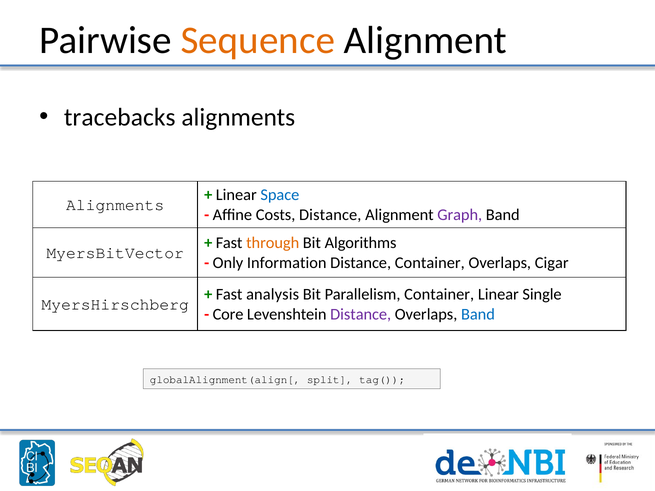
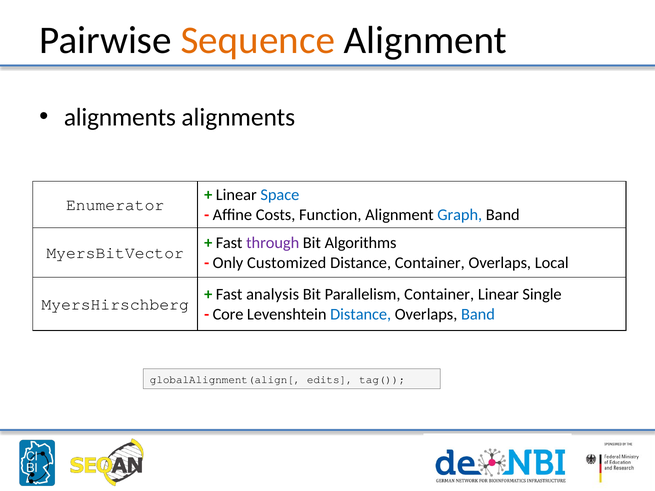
tracebacks at (120, 118): tracebacks -> alignments
Alignments at (115, 205): Alignments -> Enumerator
Costs Distance: Distance -> Function
Graph colour: purple -> blue
through colour: orange -> purple
Information: Information -> Customized
Cigar: Cigar -> Local
Distance at (361, 314) colour: purple -> blue
split: split -> edits
